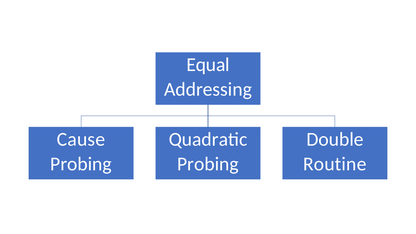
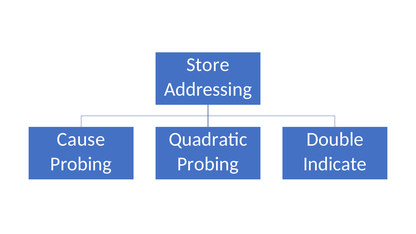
Equal: Equal -> Store
Routine: Routine -> Indicate
